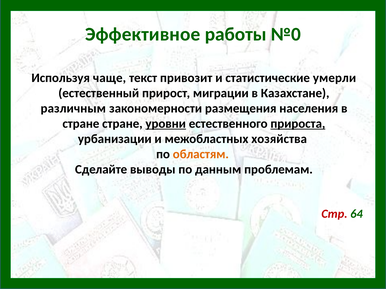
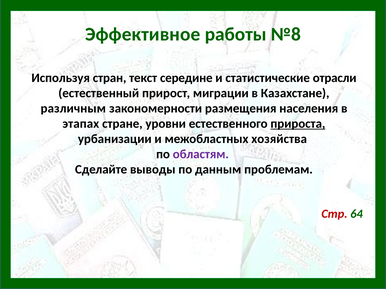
№0: №0 -> №8
чаще: чаще -> стран
привозит: привозит -> середине
умерли: умерли -> отрасли
стране at (81, 124): стране -> этапах
уровни underline: present -> none
областям colour: orange -> purple
